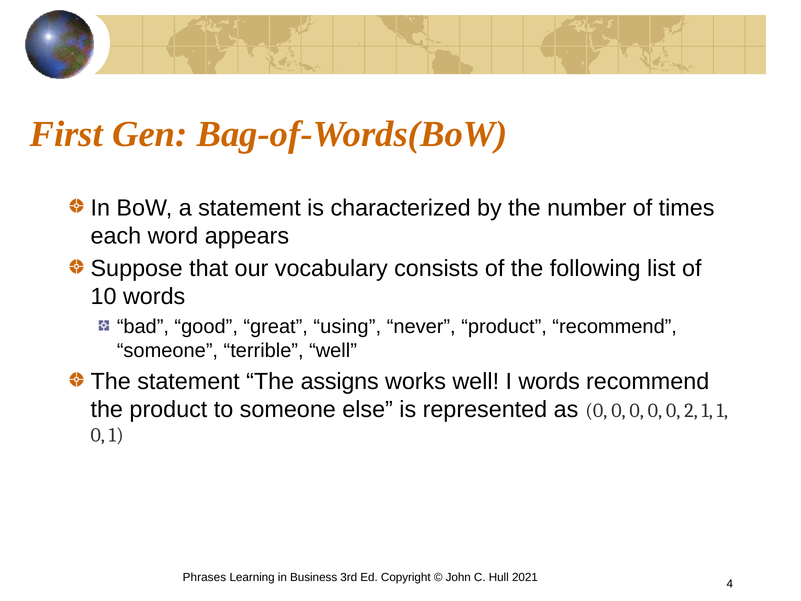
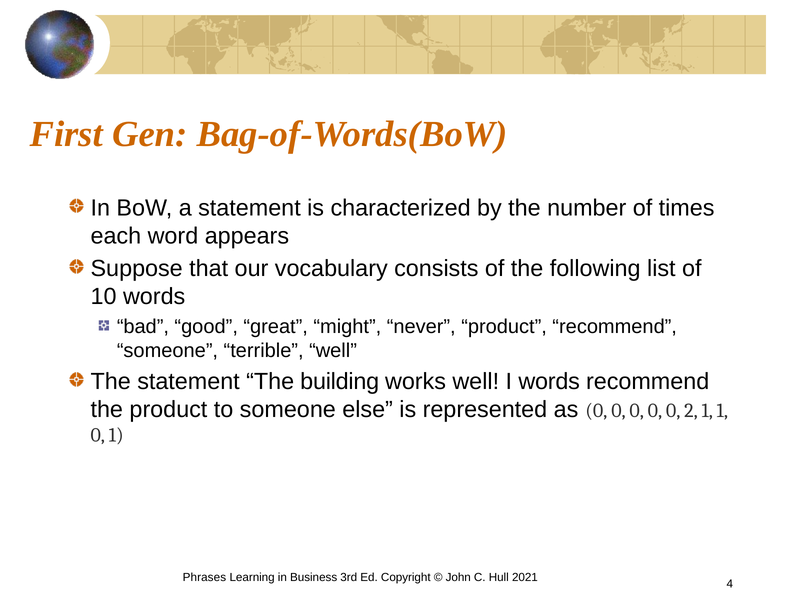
using: using -> might
assigns: assigns -> building
